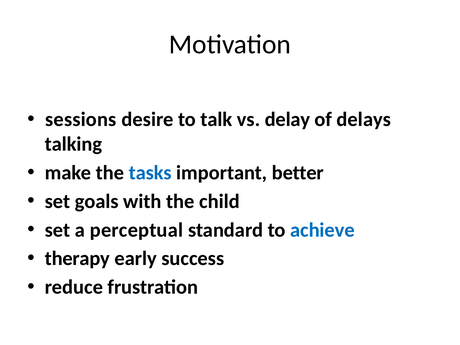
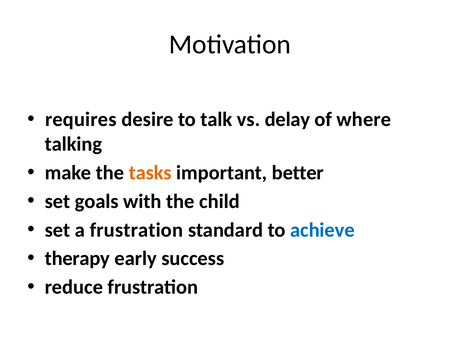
sessions: sessions -> requires
delays: delays -> where
tasks colour: blue -> orange
a perceptual: perceptual -> frustration
